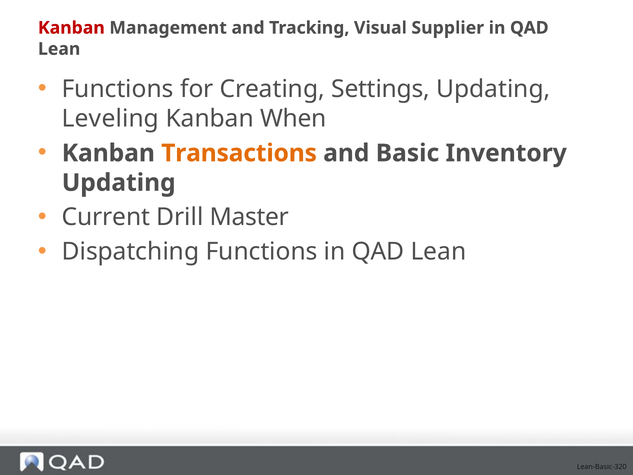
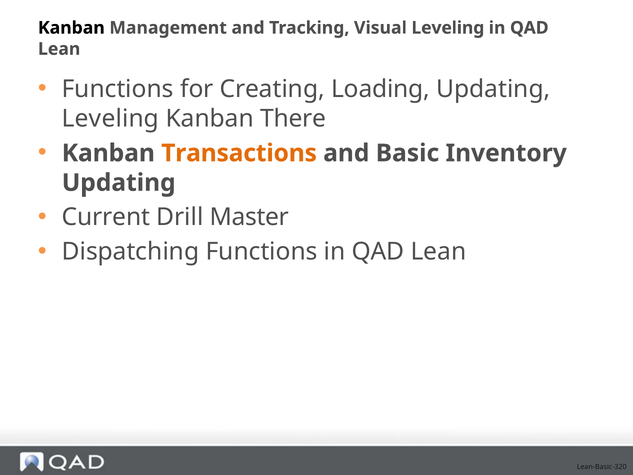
Kanban at (71, 28) colour: red -> black
Visual Supplier: Supplier -> Leveling
Settings: Settings -> Loading
When: When -> There
